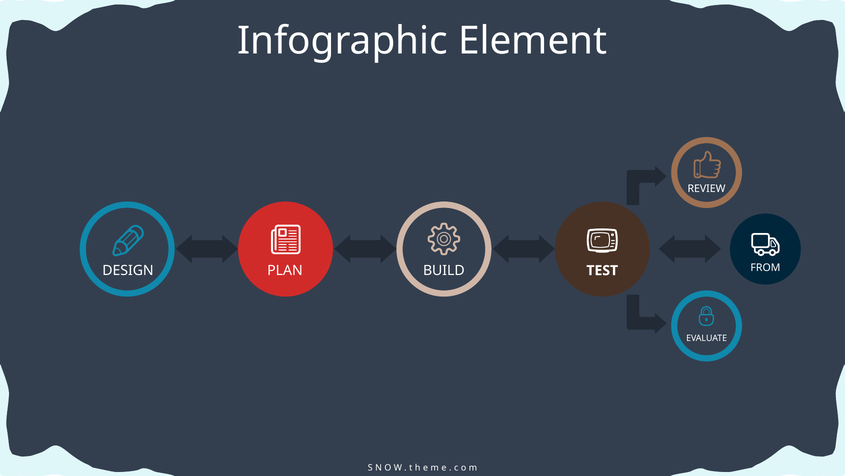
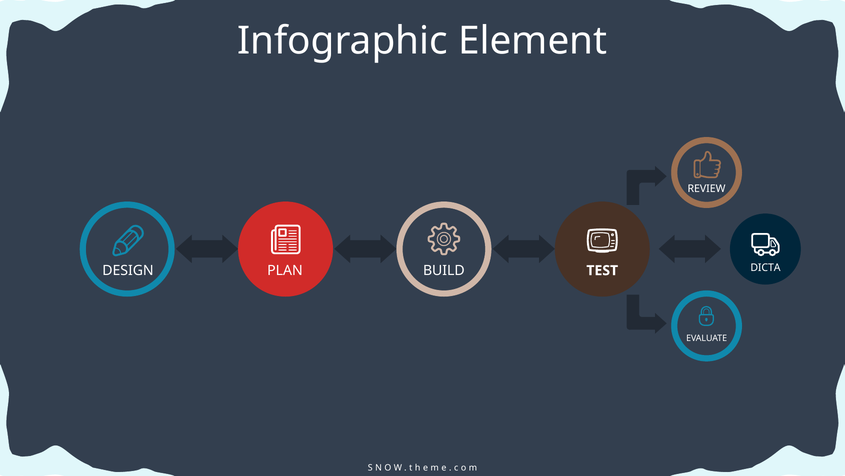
FROM: FROM -> DICTA
